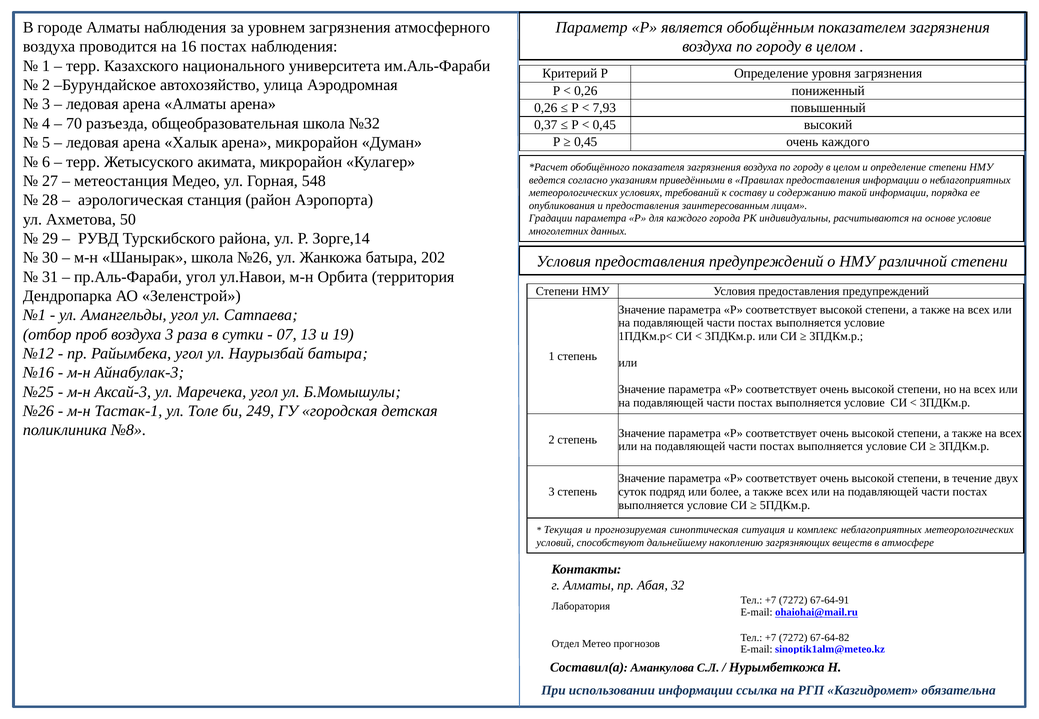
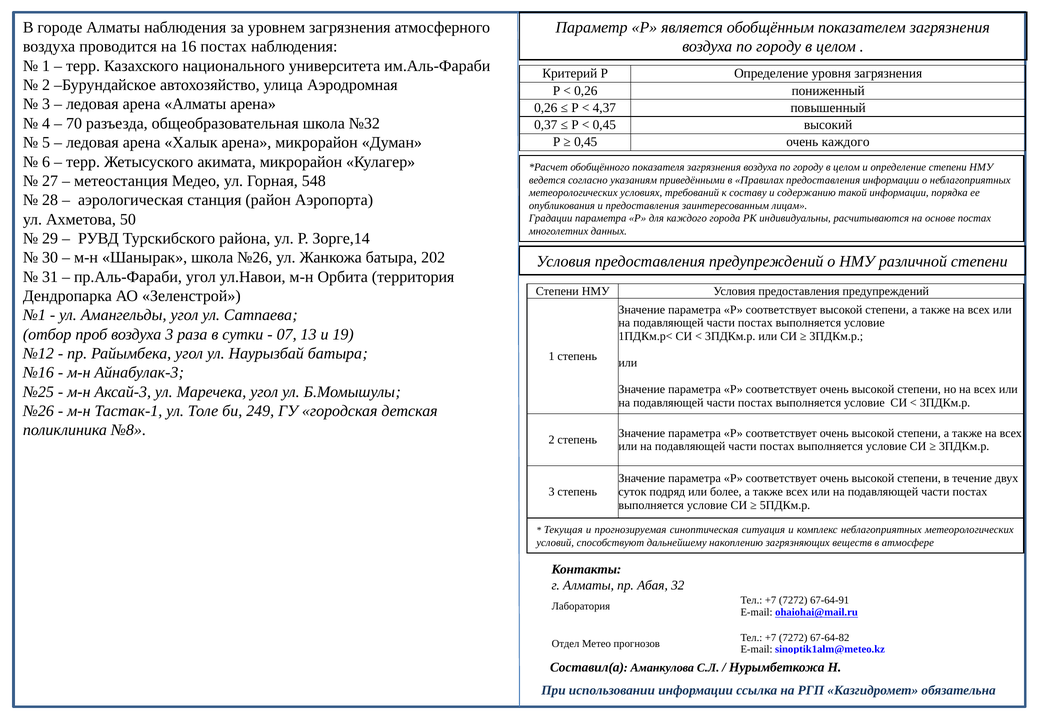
7,93: 7,93 -> 4,37
основе условие: условие -> постах
